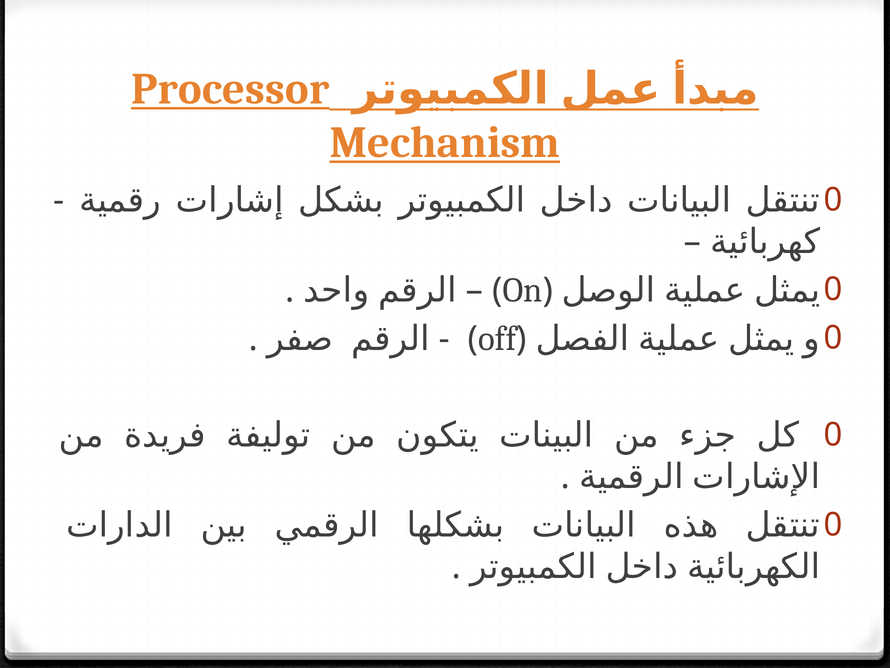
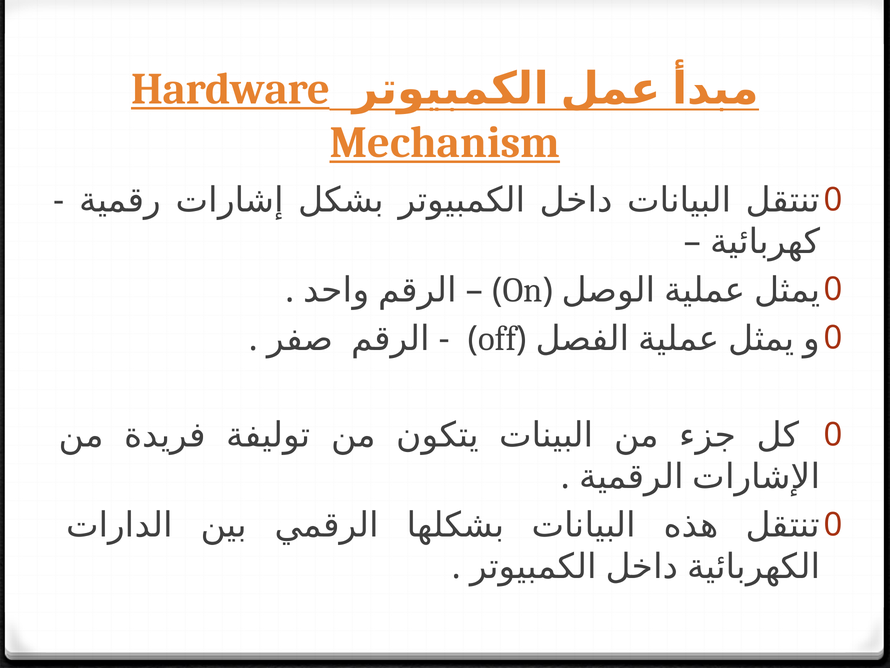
Processor: Processor -> Hardware
